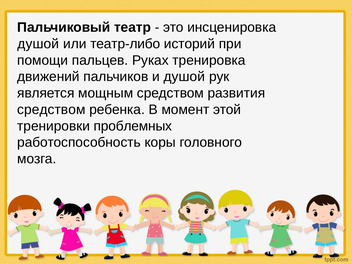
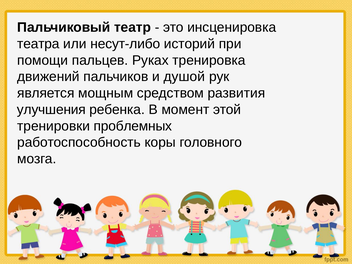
душой at (38, 44): душой -> театра
театр-либо: театр-либо -> несут-либо
средством at (51, 110): средством -> улучшения
